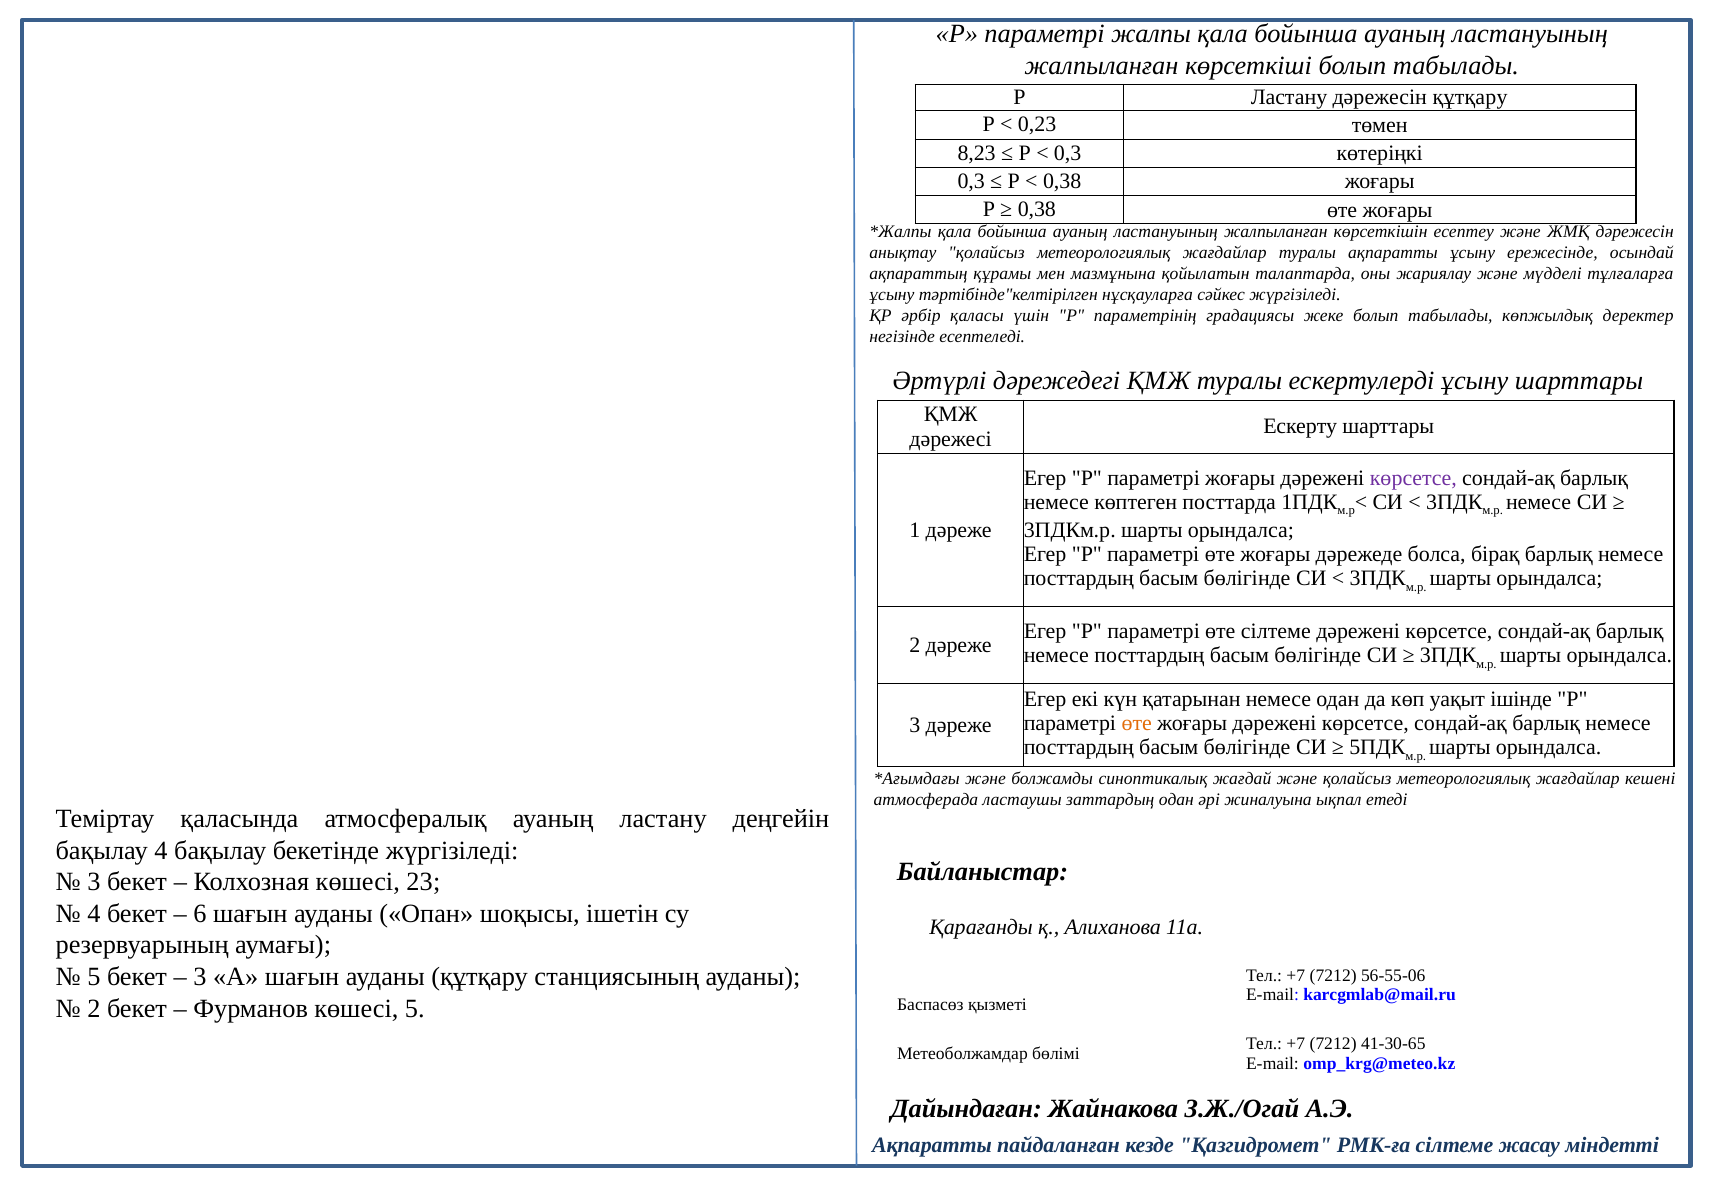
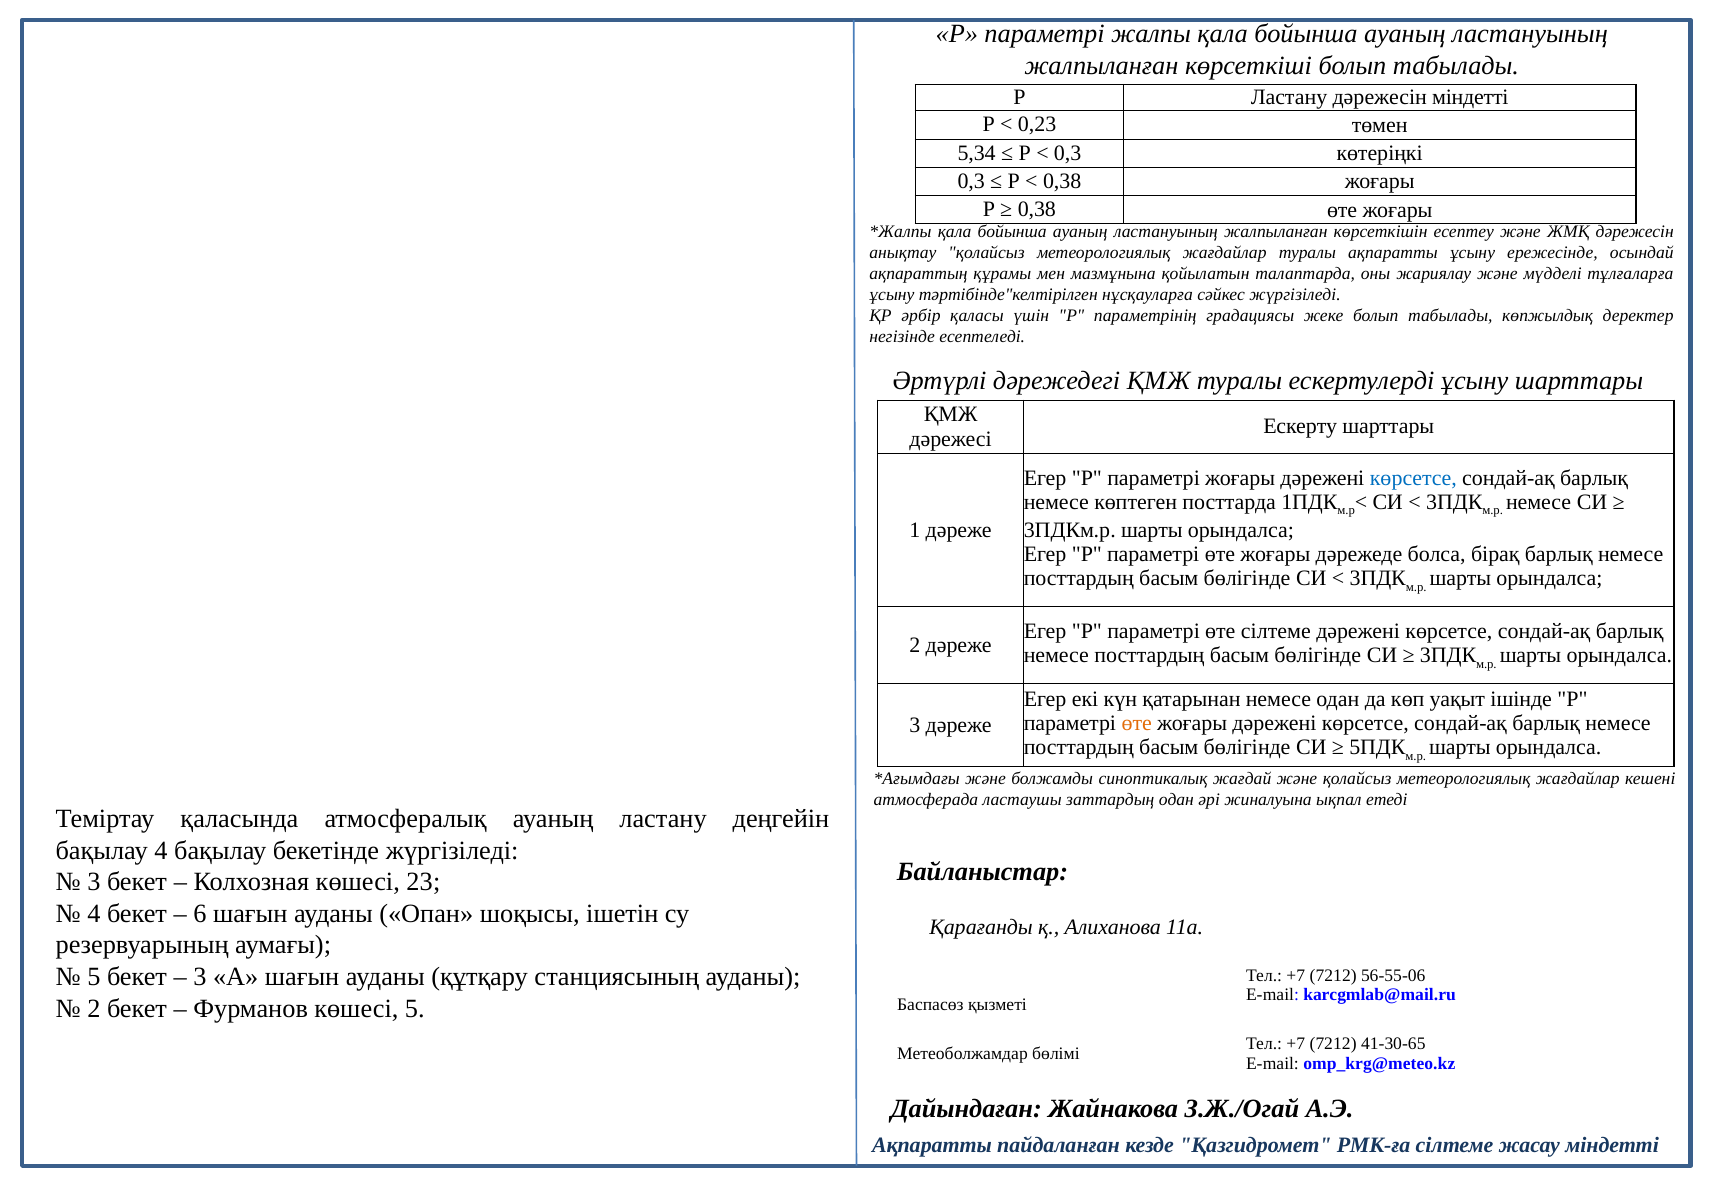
дәрежесін құтқару: құтқару -> міндетті
8,23: 8,23 -> 5,34
көрсетсе at (1413, 478) colour: purple -> blue
